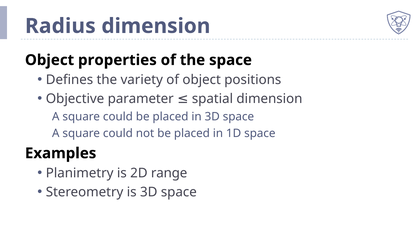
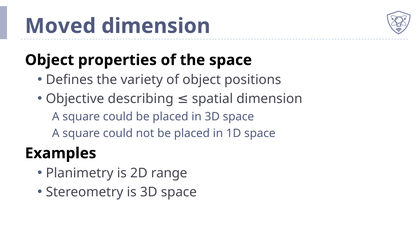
Radius: Radius -> Moved
parameter: parameter -> describing
